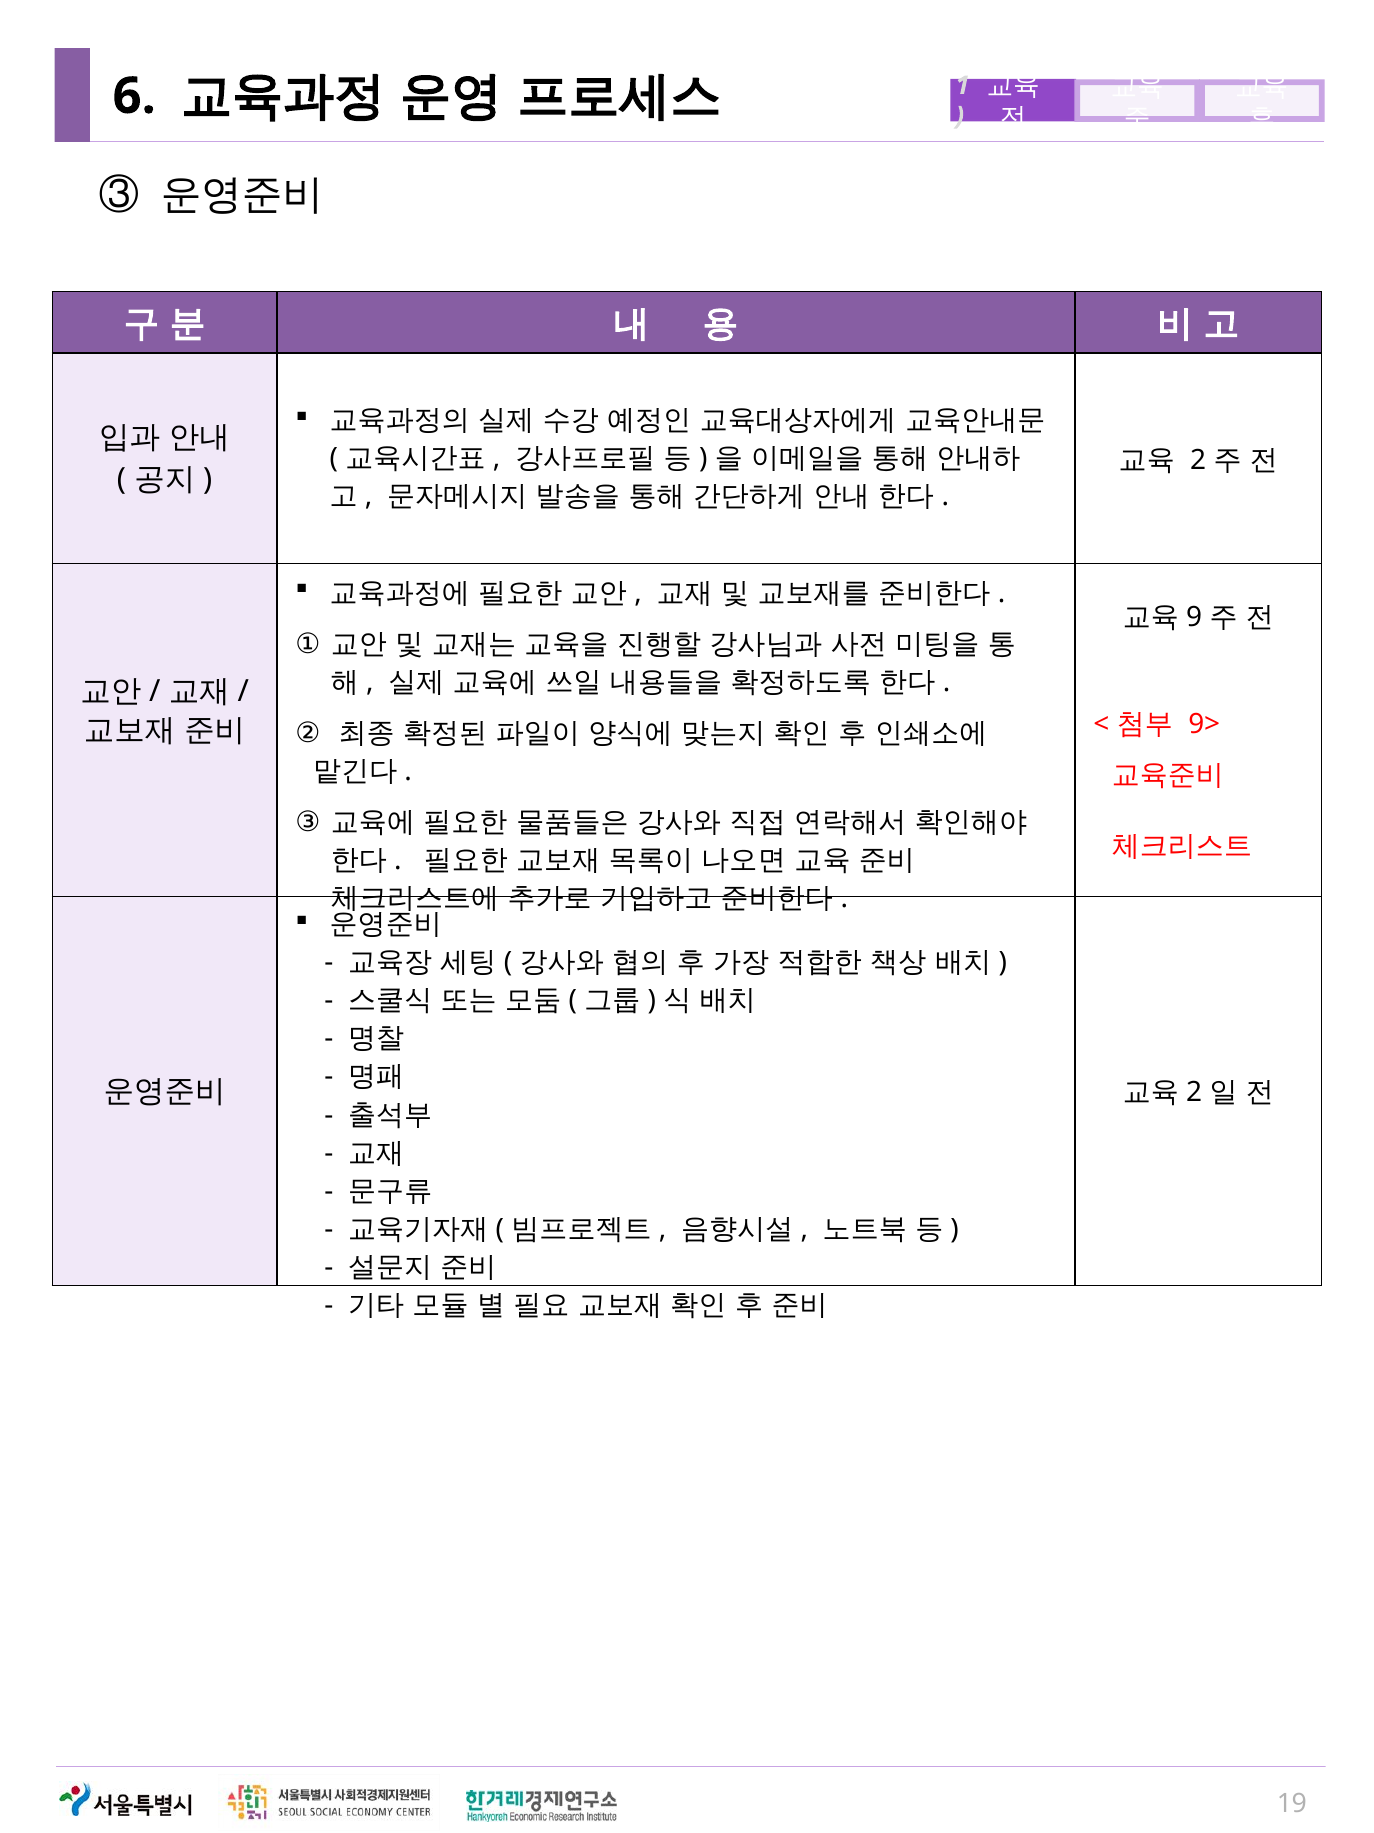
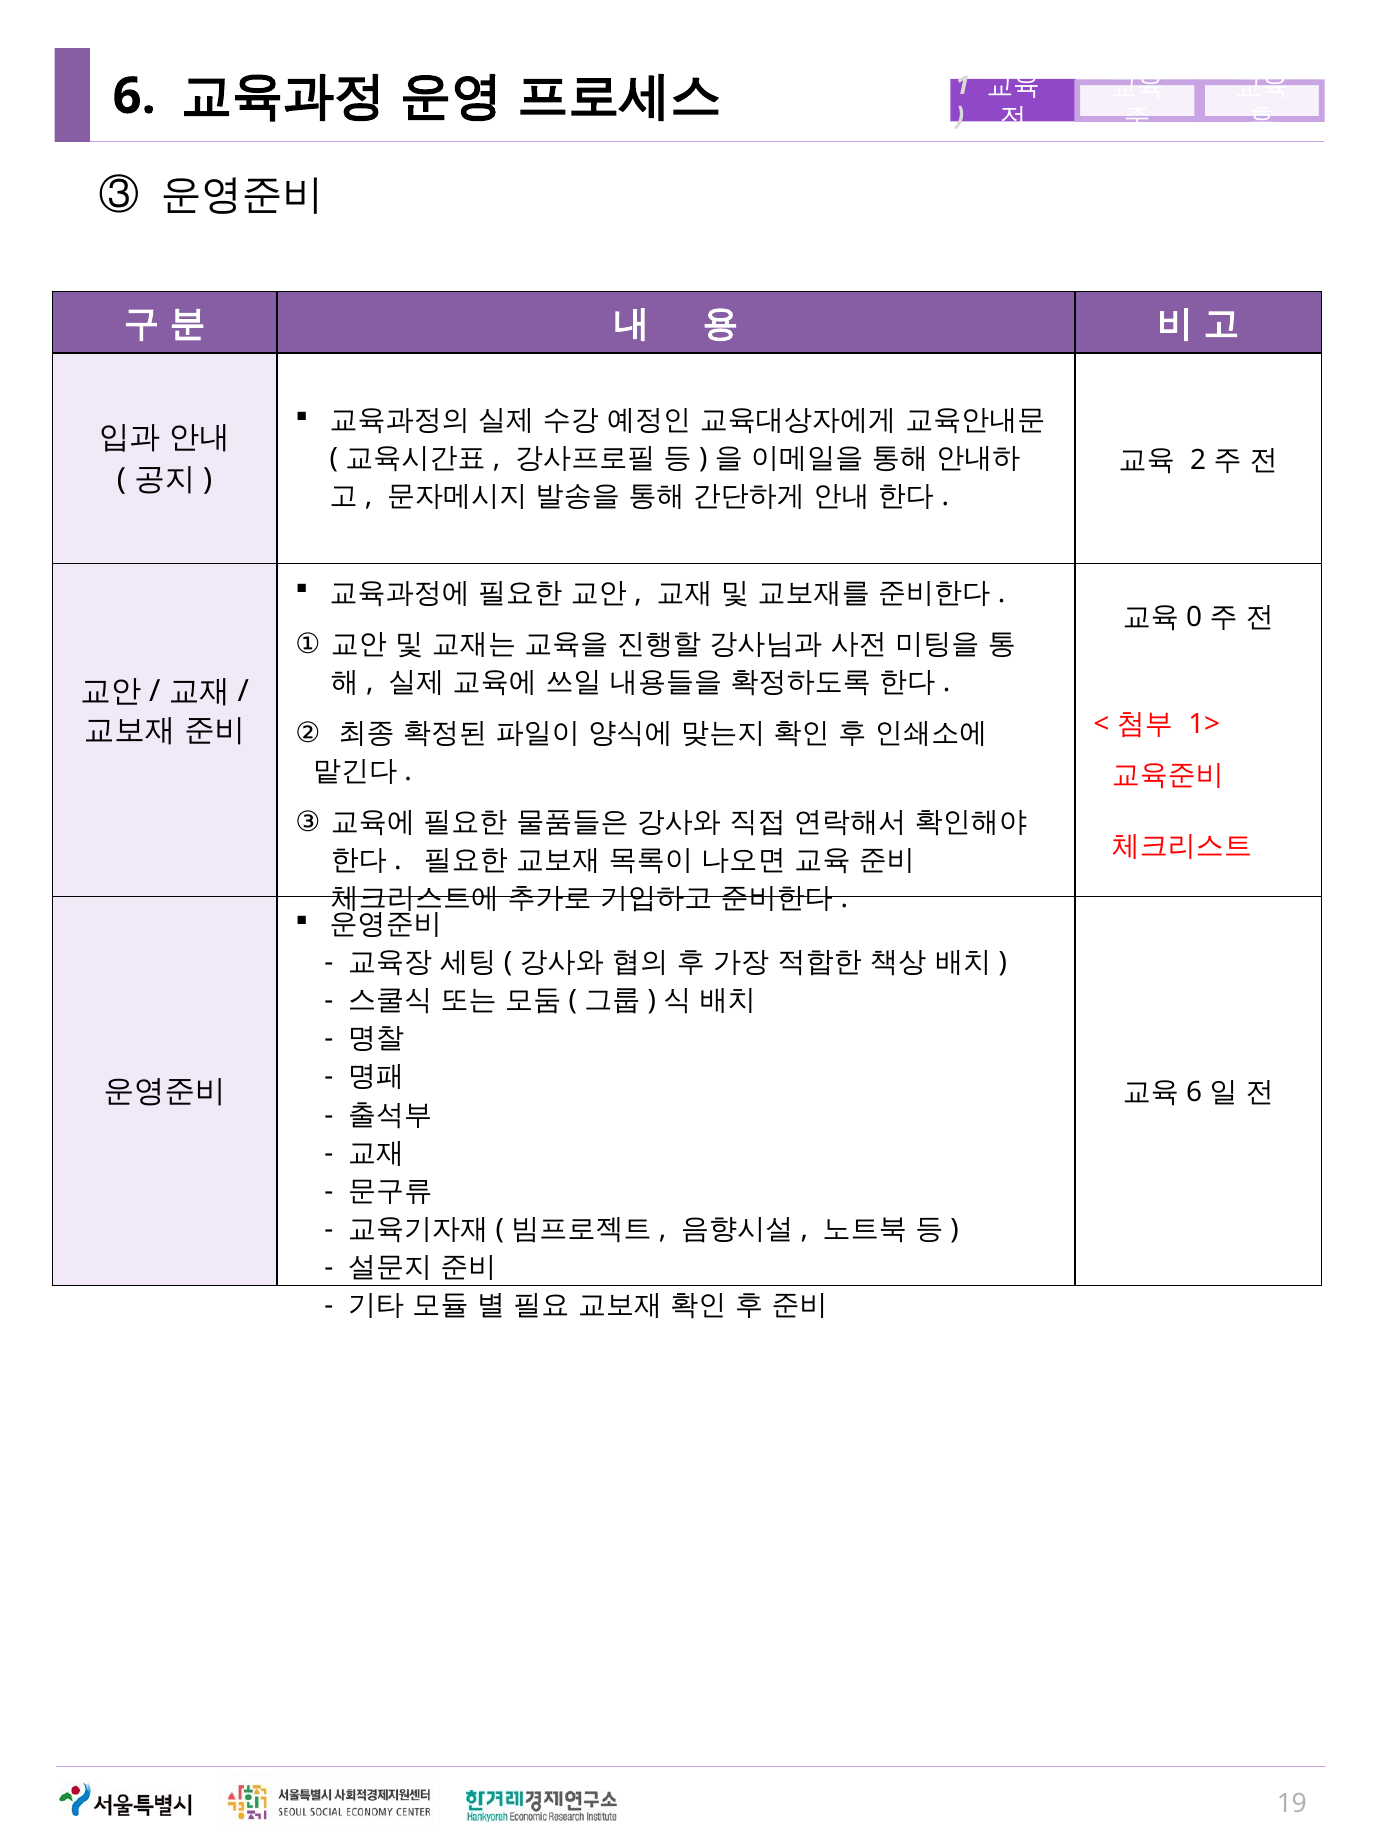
9: 9 -> 0
9>: 9> -> 1>
2 at (1194, 1092): 2 -> 6
